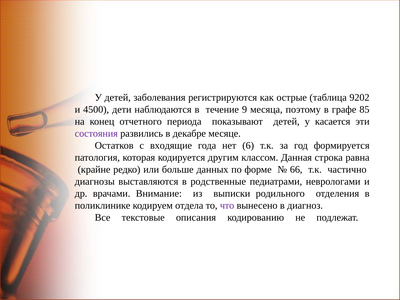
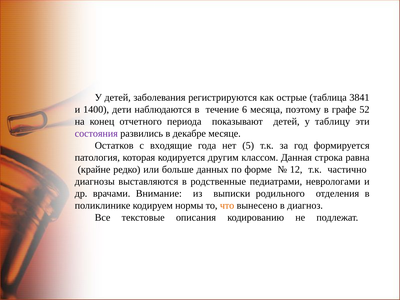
9202: 9202 -> 3841
4500: 4500 -> 1400
9: 9 -> 6
85: 85 -> 52
касается: касается -> таблицу
6: 6 -> 5
66: 66 -> 12
отдела: отдела -> нормы
что colour: purple -> orange
